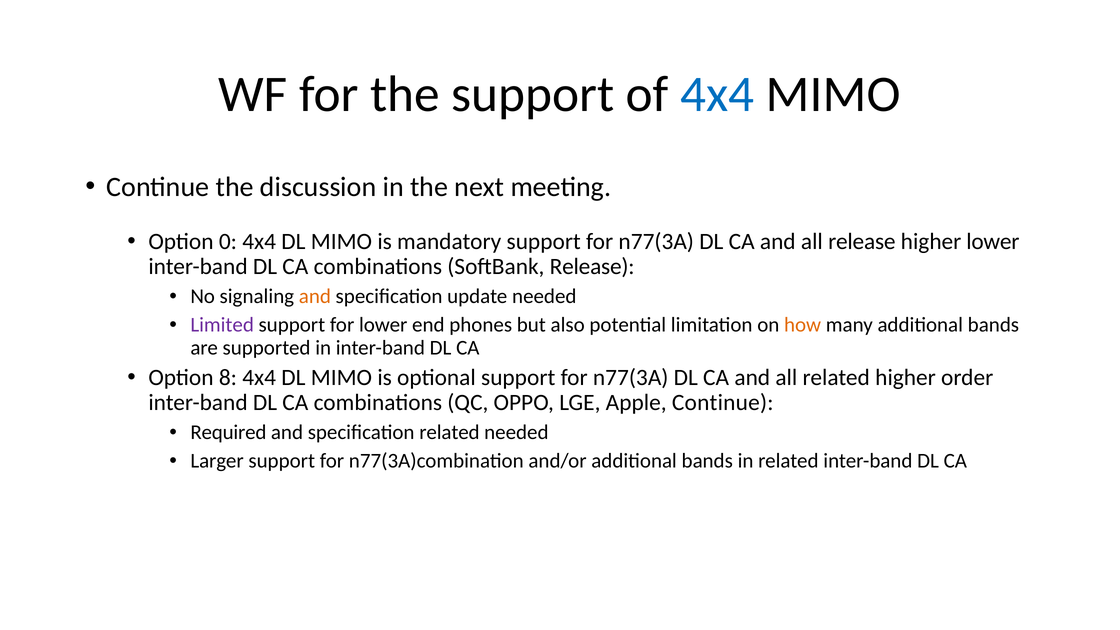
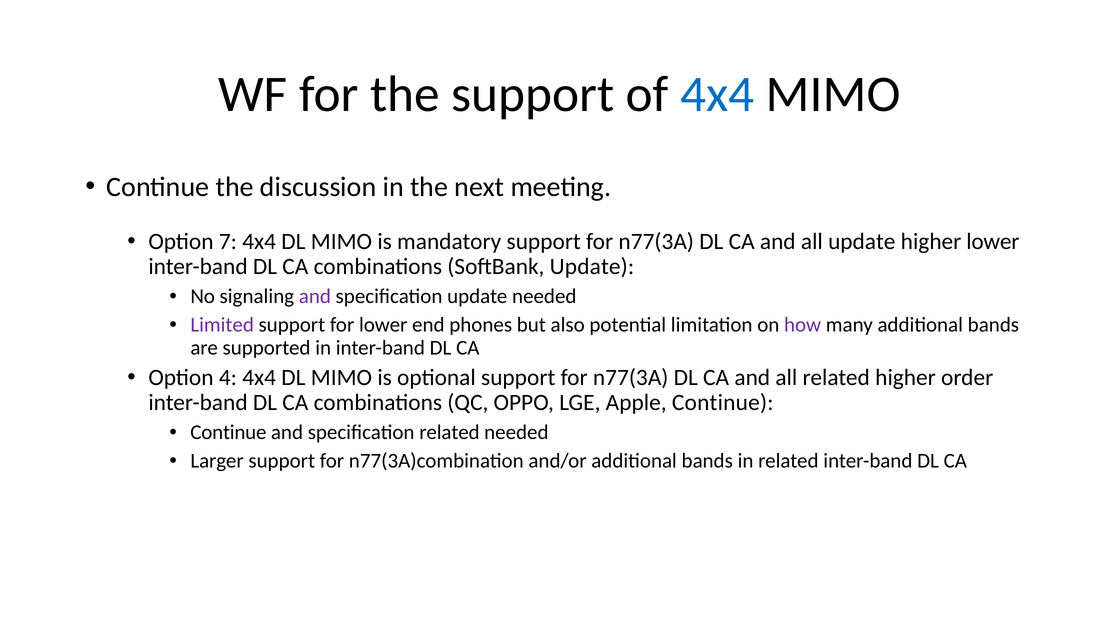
0: 0 -> 7
all release: release -> update
SoftBank Release: Release -> Update
and at (315, 296) colour: orange -> purple
how colour: orange -> purple
8: 8 -> 4
Required at (228, 432): Required -> Continue
